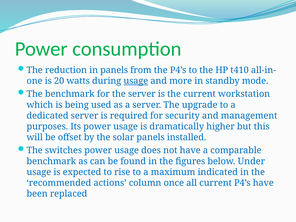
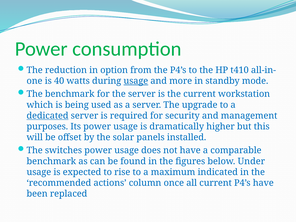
in panels: panels -> option
20: 20 -> 40
dedicated underline: none -> present
